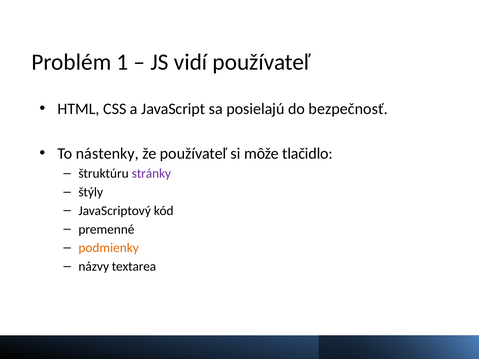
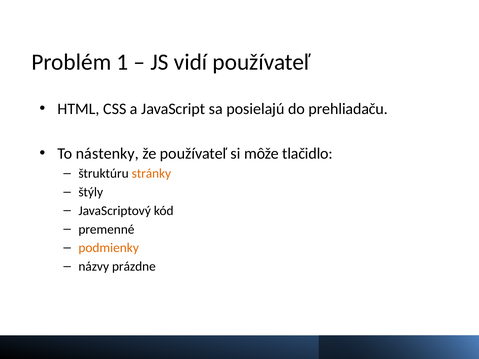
bezpečnosť: bezpečnosť -> prehliadaču
stránky colour: purple -> orange
textarea: textarea -> prázdne
